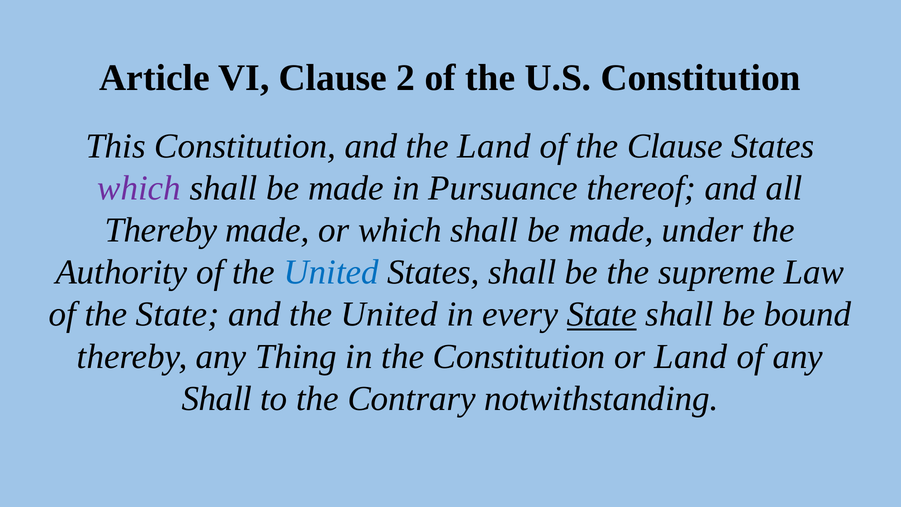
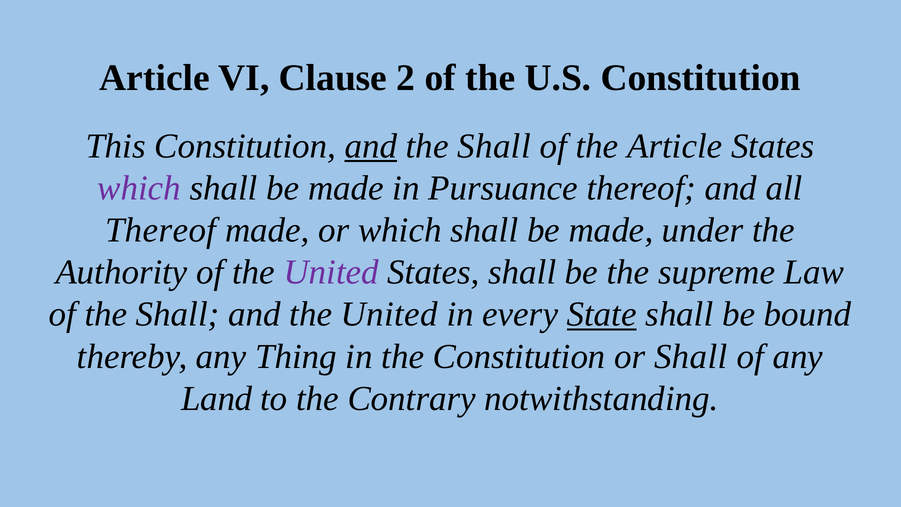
and at (371, 146) underline: none -> present
Land at (494, 146): Land -> Shall
the Clause: Clause -> Article
Thereby at (161, 230): Thereby -> Thereof
United at (331, 272) colour: blue -> purple
of the State: State -> Shall
or Land: Land -> Shall
Shall at (217, 398): Shall -> Land
